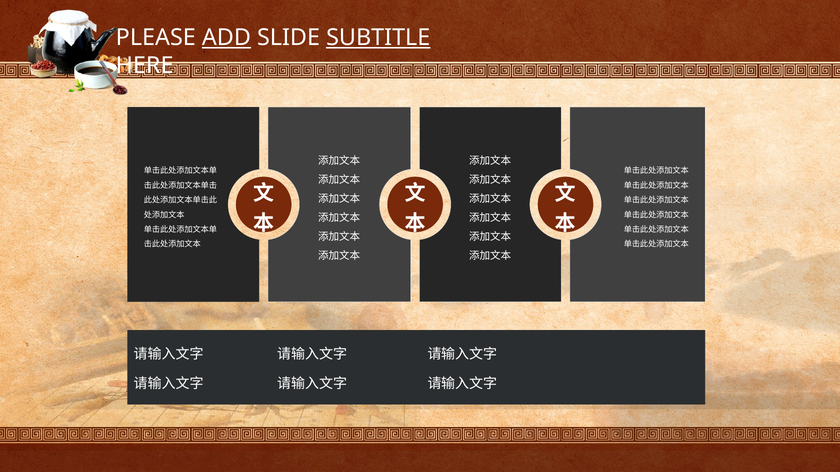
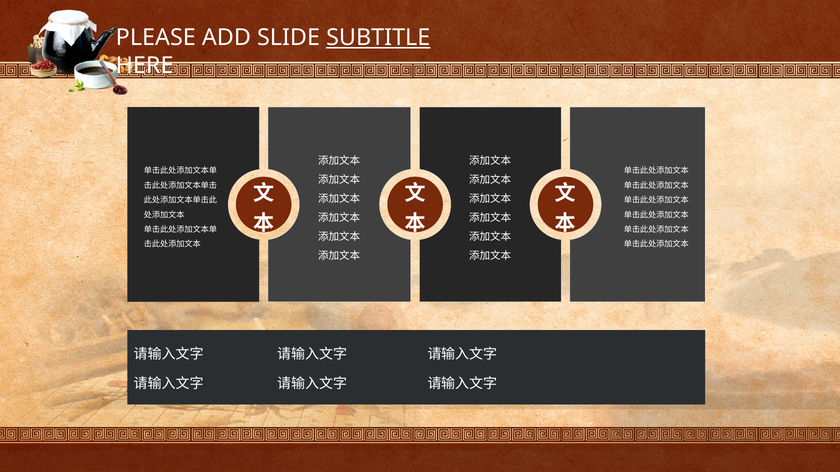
ADD underline: present -> none
